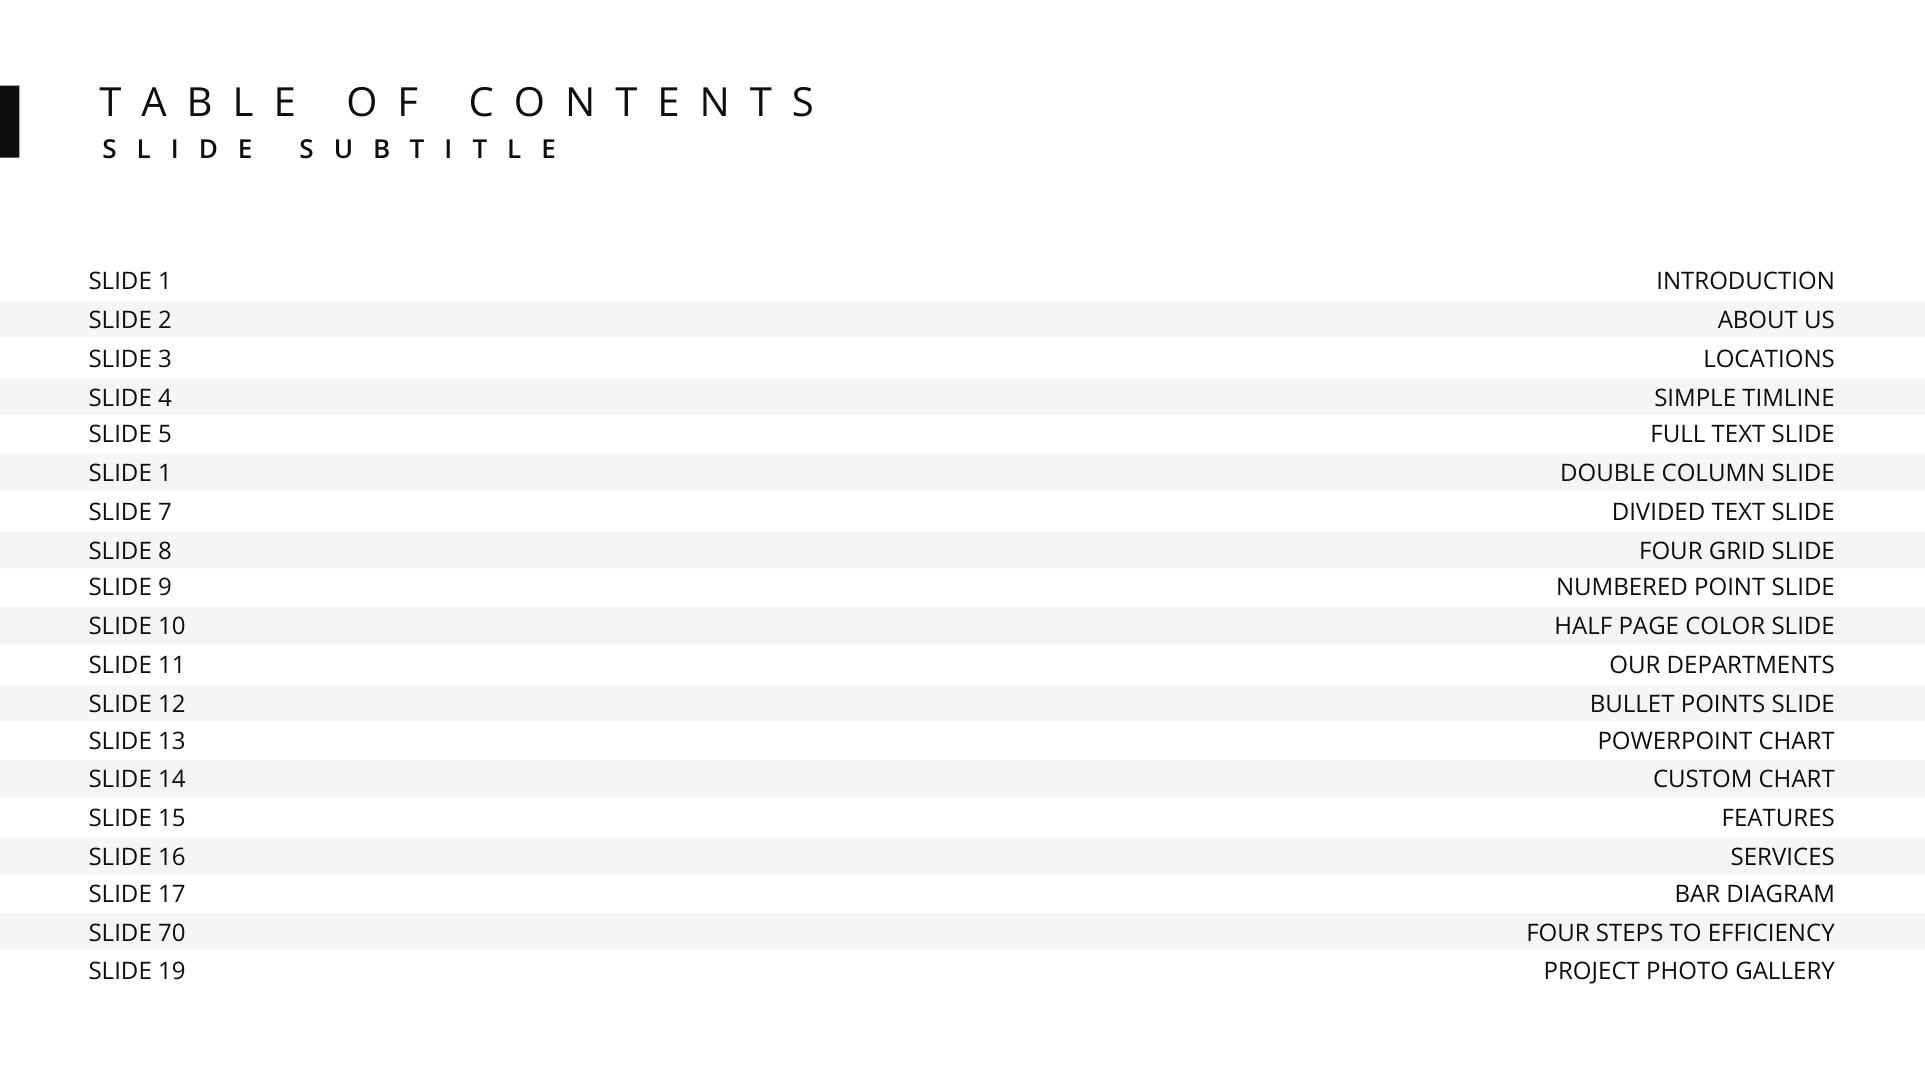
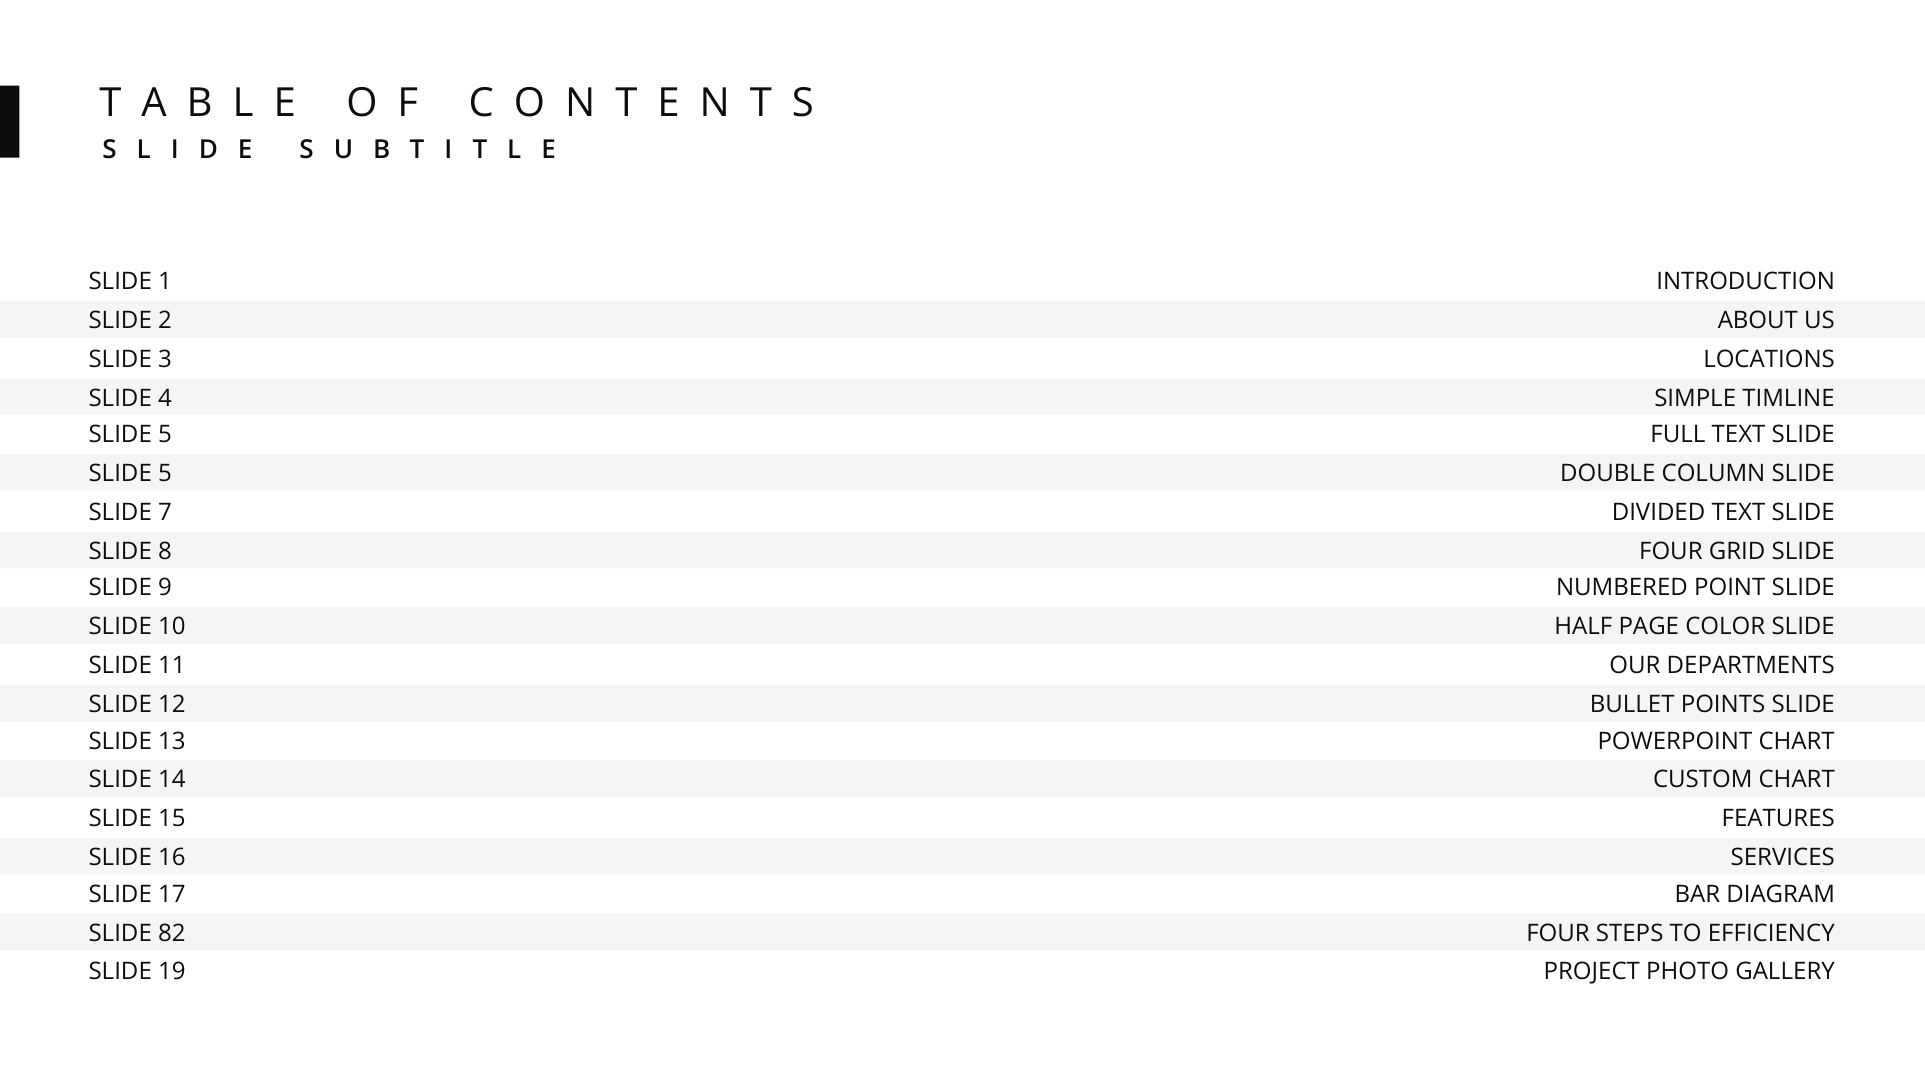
1 at (165, 474): 1 -> 5
70: 70 -> 82
